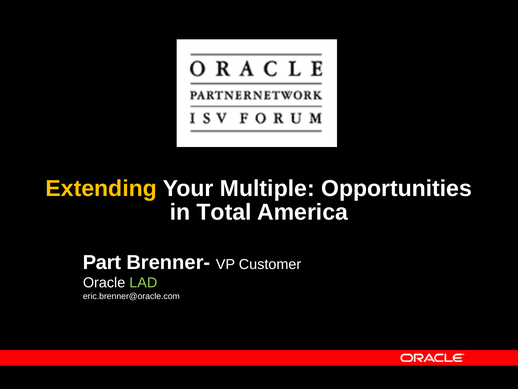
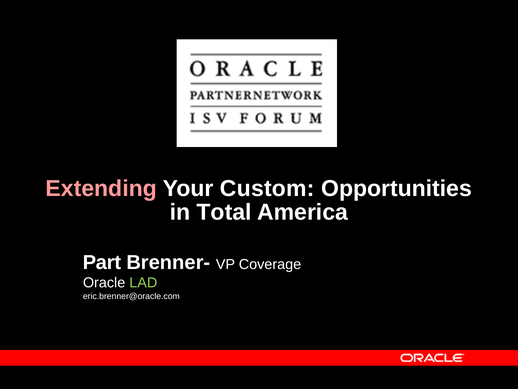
Extending colour: yellow -> pink
Multiple: Multiple -> Custom
Customer: Customer -> Coverage
